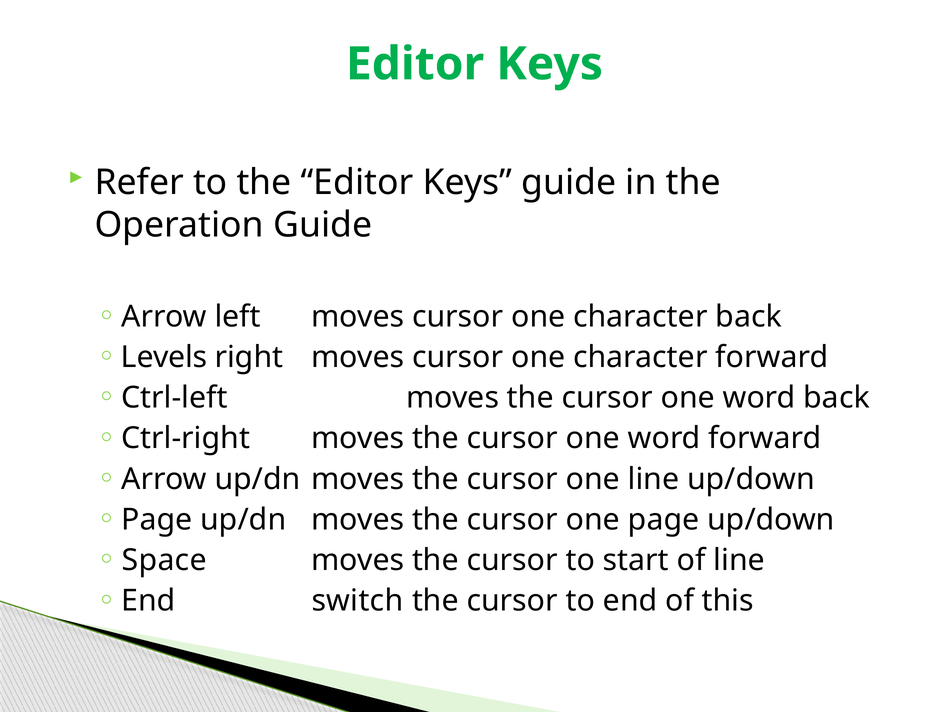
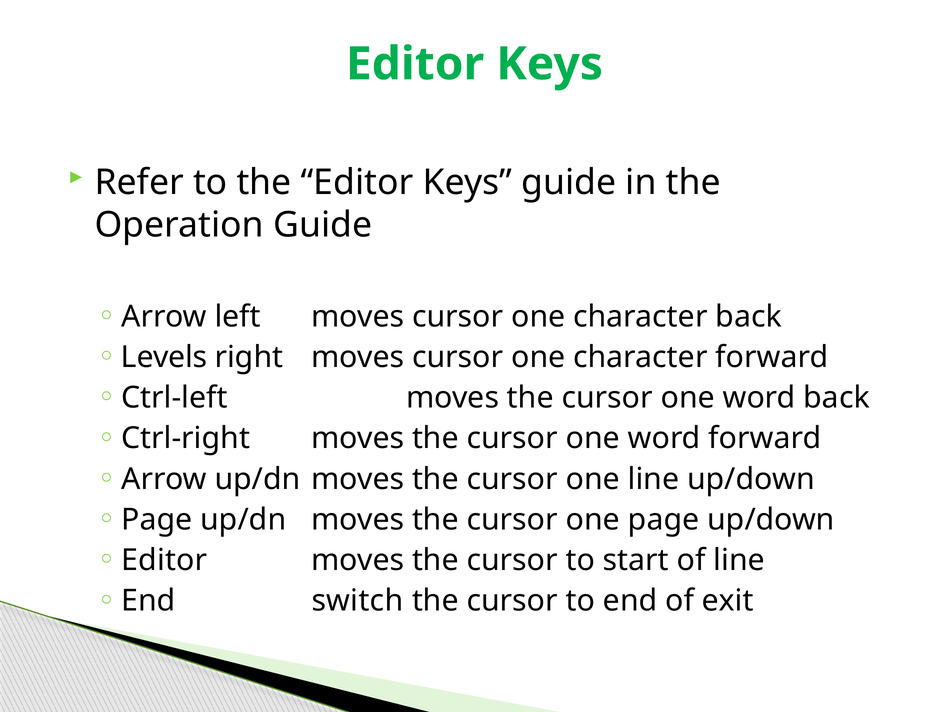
Space at (164, 560): Space -> Editor
this: this -> exit
